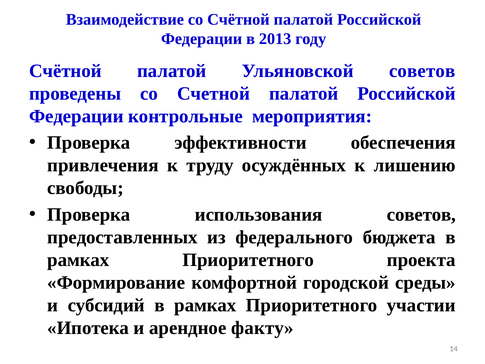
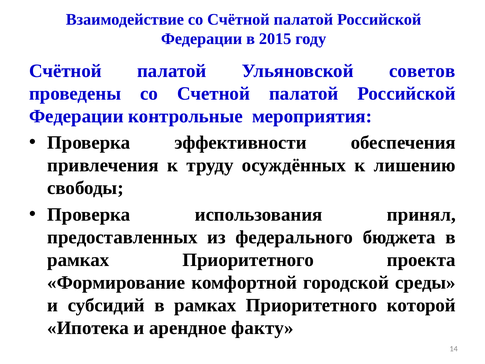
2013: 2013 -> 2015
использования советов: советов -> принял
участии: участии -> которой
